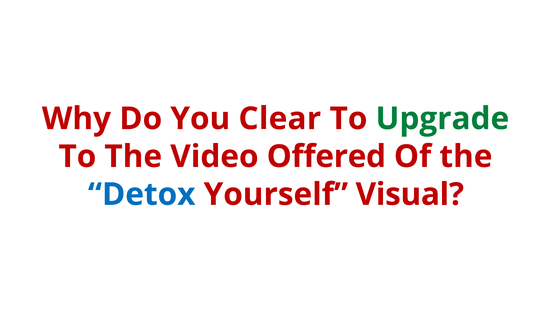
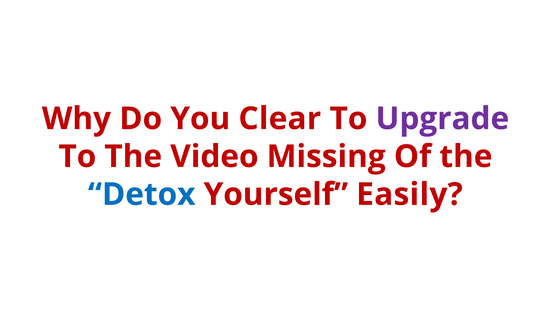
Upgrade colour: green -> purple
Offered: Offered -> Missing
Visual: Visual -> Easily
